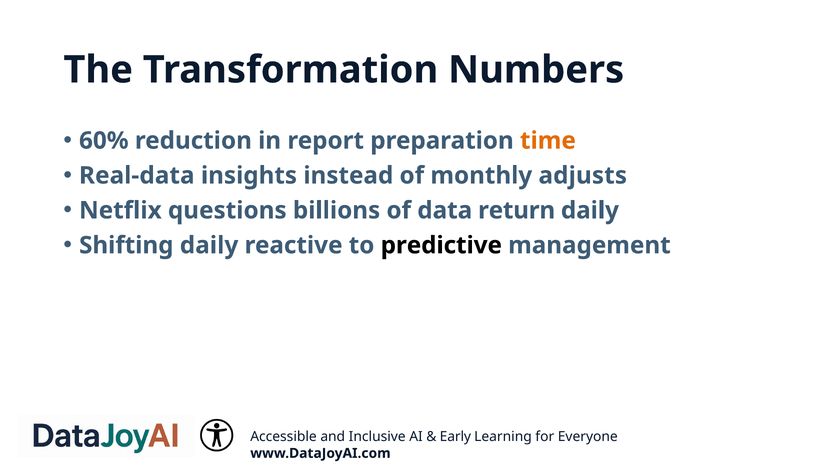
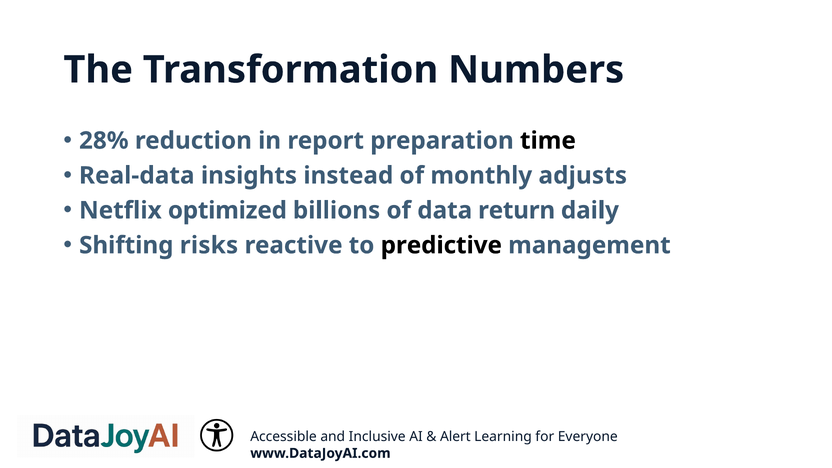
60%: 60% -> 28%
time colour: orange -> black
questions: questions -> optimized
Shifting daily: daily -> risks
Early: Early -> Alert
